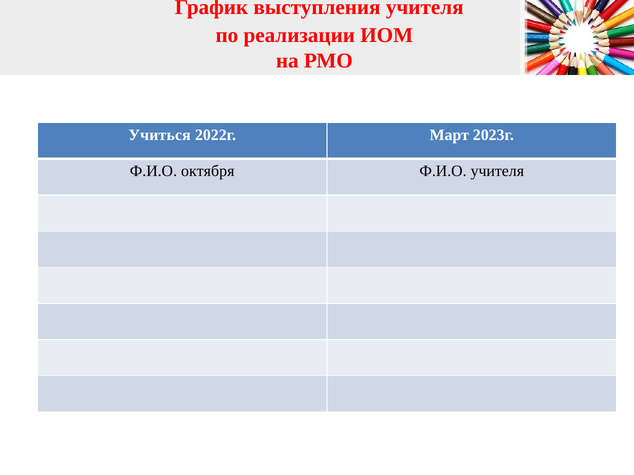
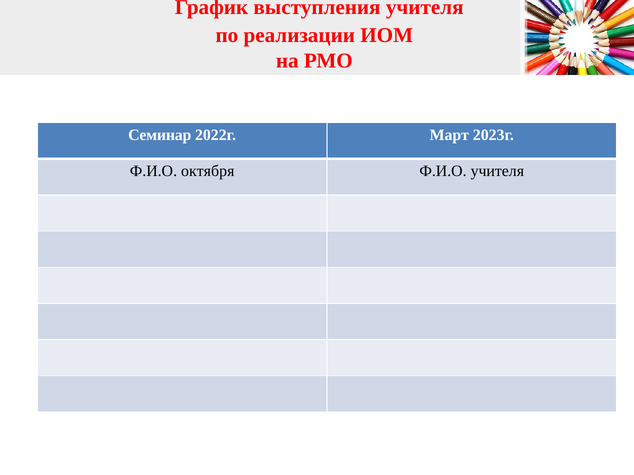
Учиться: Учиться -> Семинар
